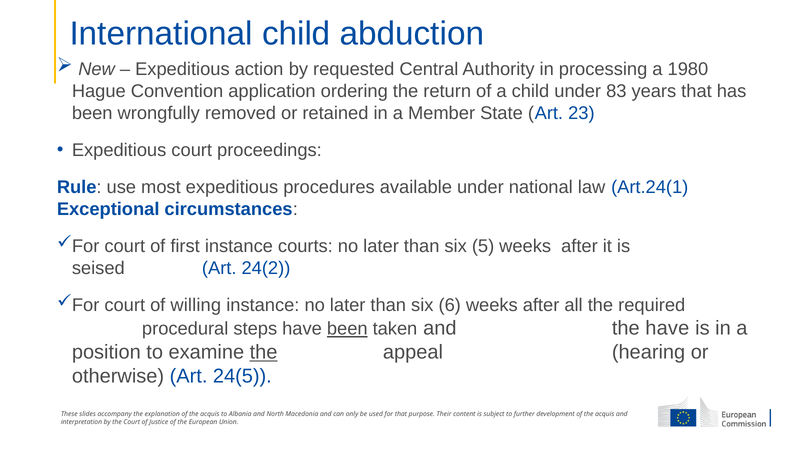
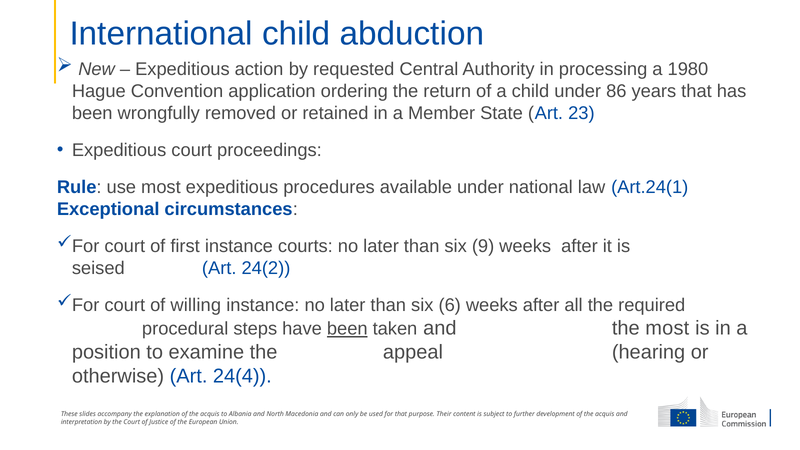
83: 83 -> 86
5: 5 -> 9
the have: have -> most
the at (264, 352) underline: present -> none
24(5: 24(5 -> 24(4
